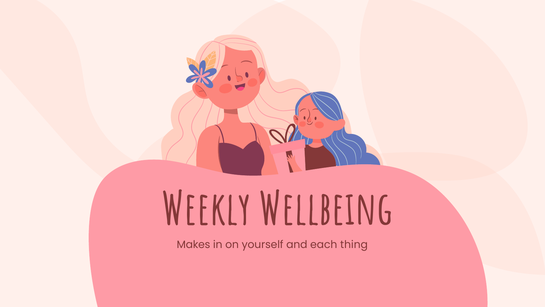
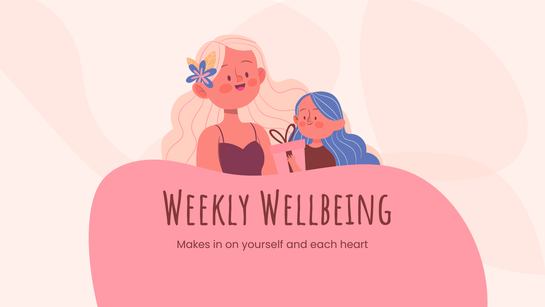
thing: thing -> heart
